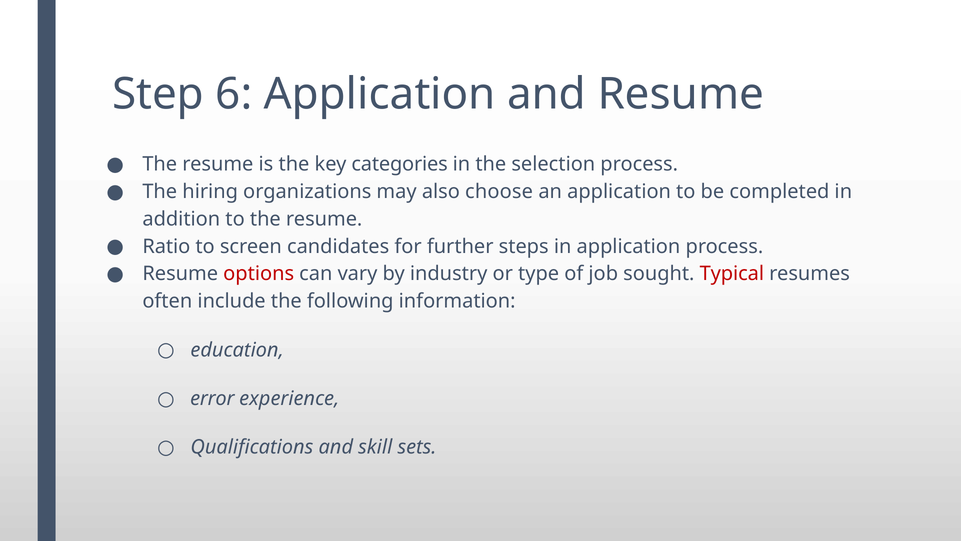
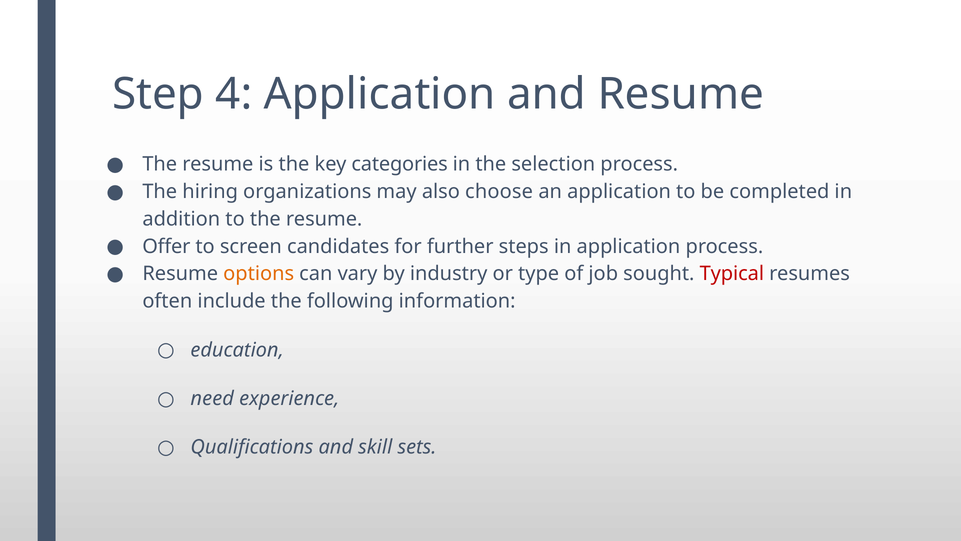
6: 6 -> 4
Ratio: Ratio -> Offer
options colour: red -> orange
error: error -> need
